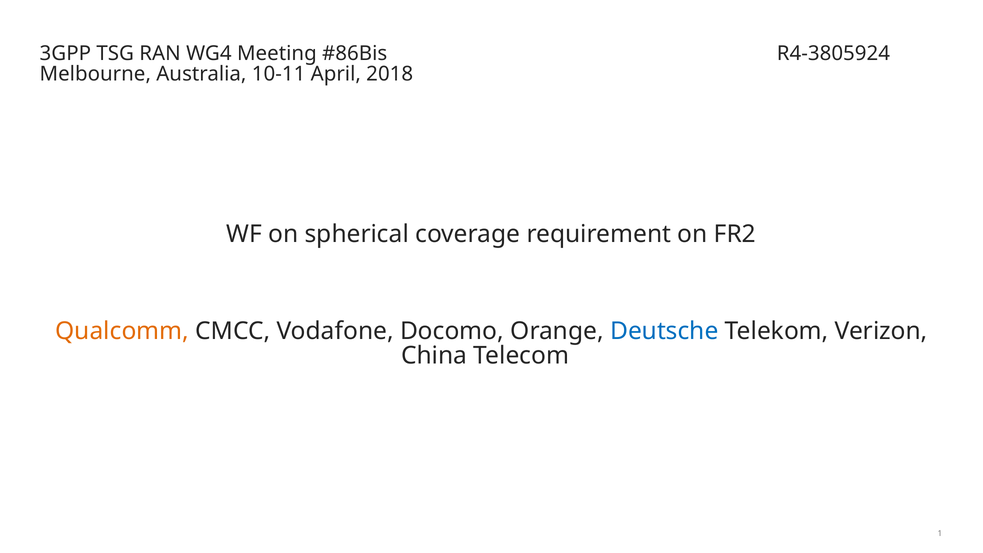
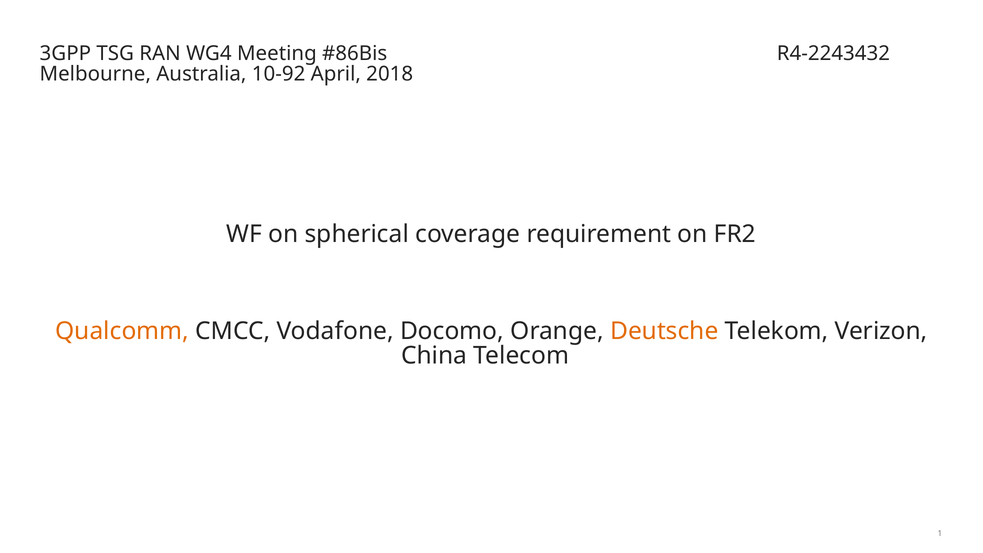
R4-3805924: R4-3805924 -> R4-2243432
10-11: 10-11 -> 10-92
Deutsche colour: blue -> orange
